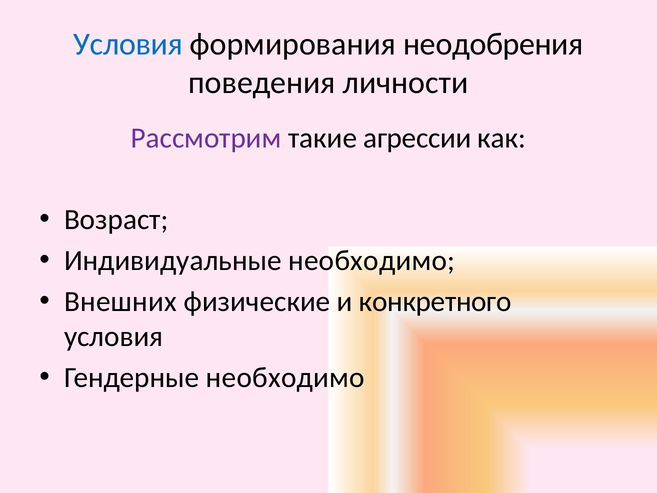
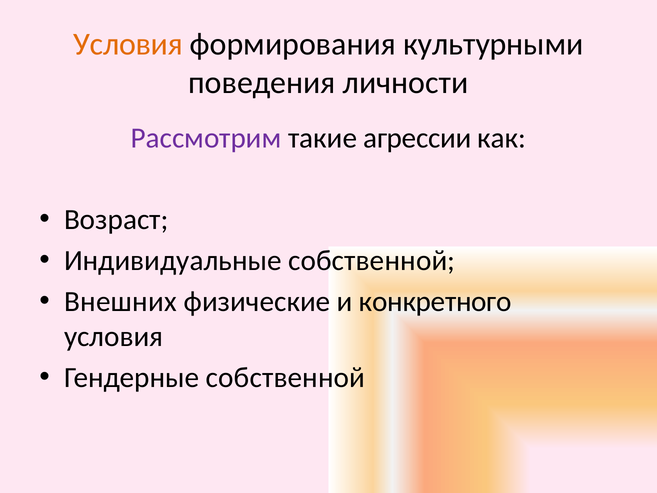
Условия at (128, 44) colour: blue -> orange
неодобрения: неодобрения -> культурными
Индивидуальные необходимо: необходимо -> собственной
Гендерные необходимо: необходимо -> собственной
